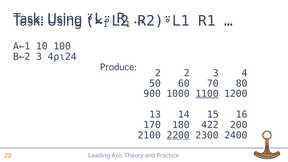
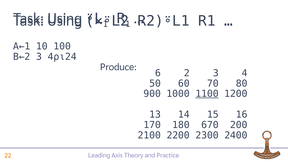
Produce 2: 2 -> 6
422: 422 -> 670
2200 underline: present -> none
